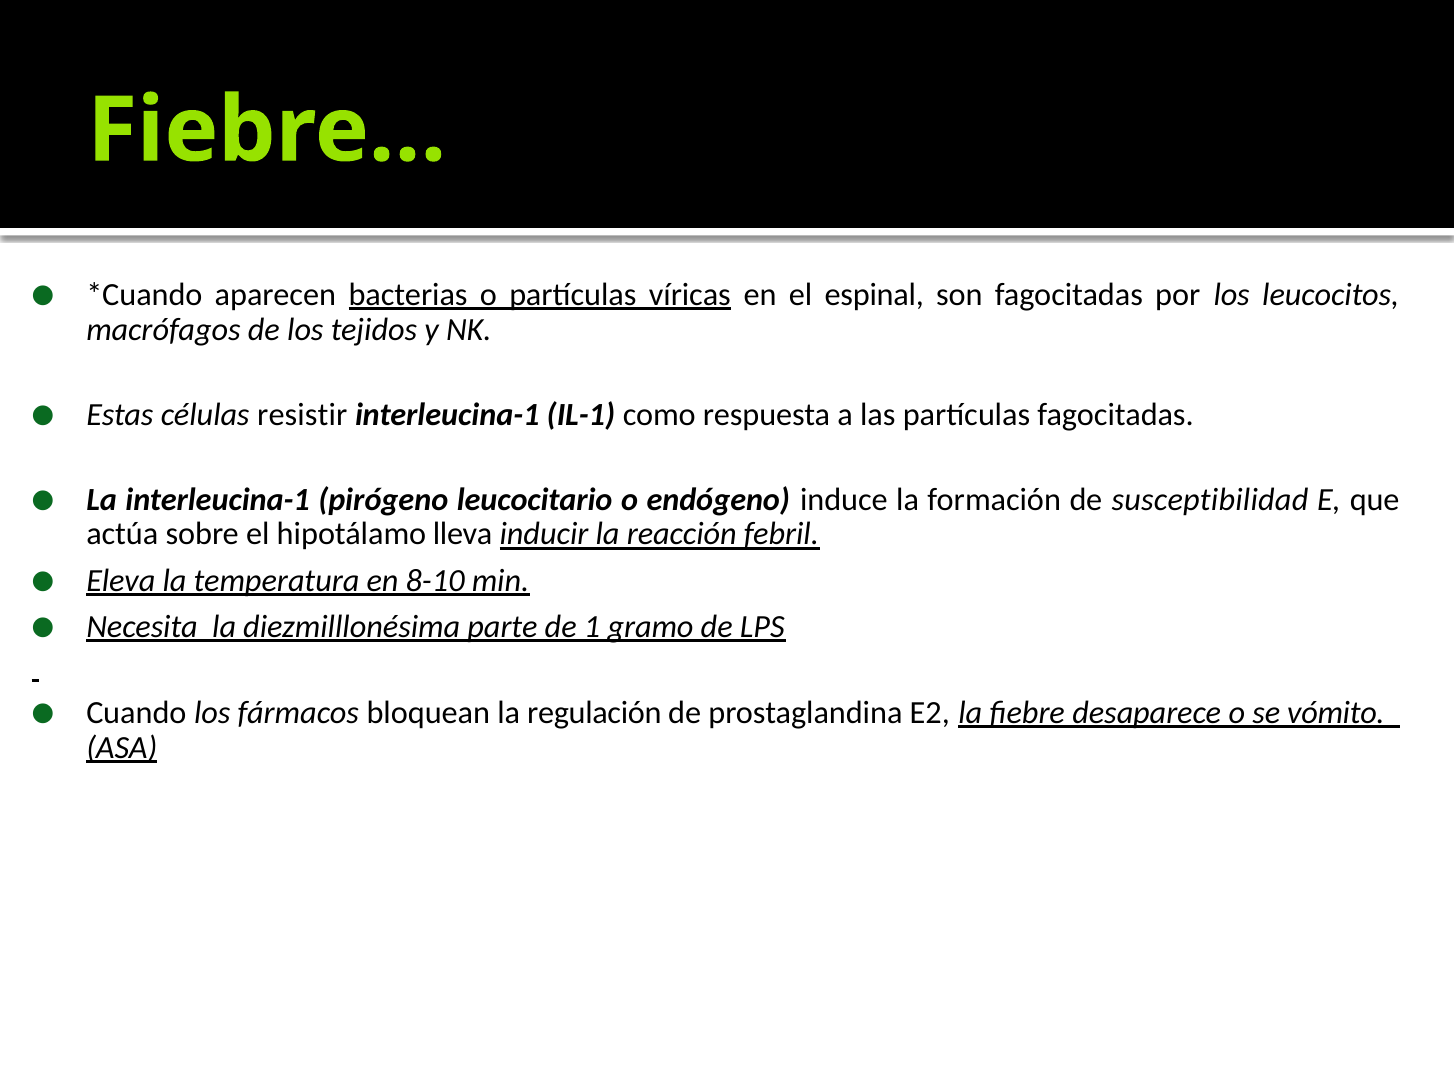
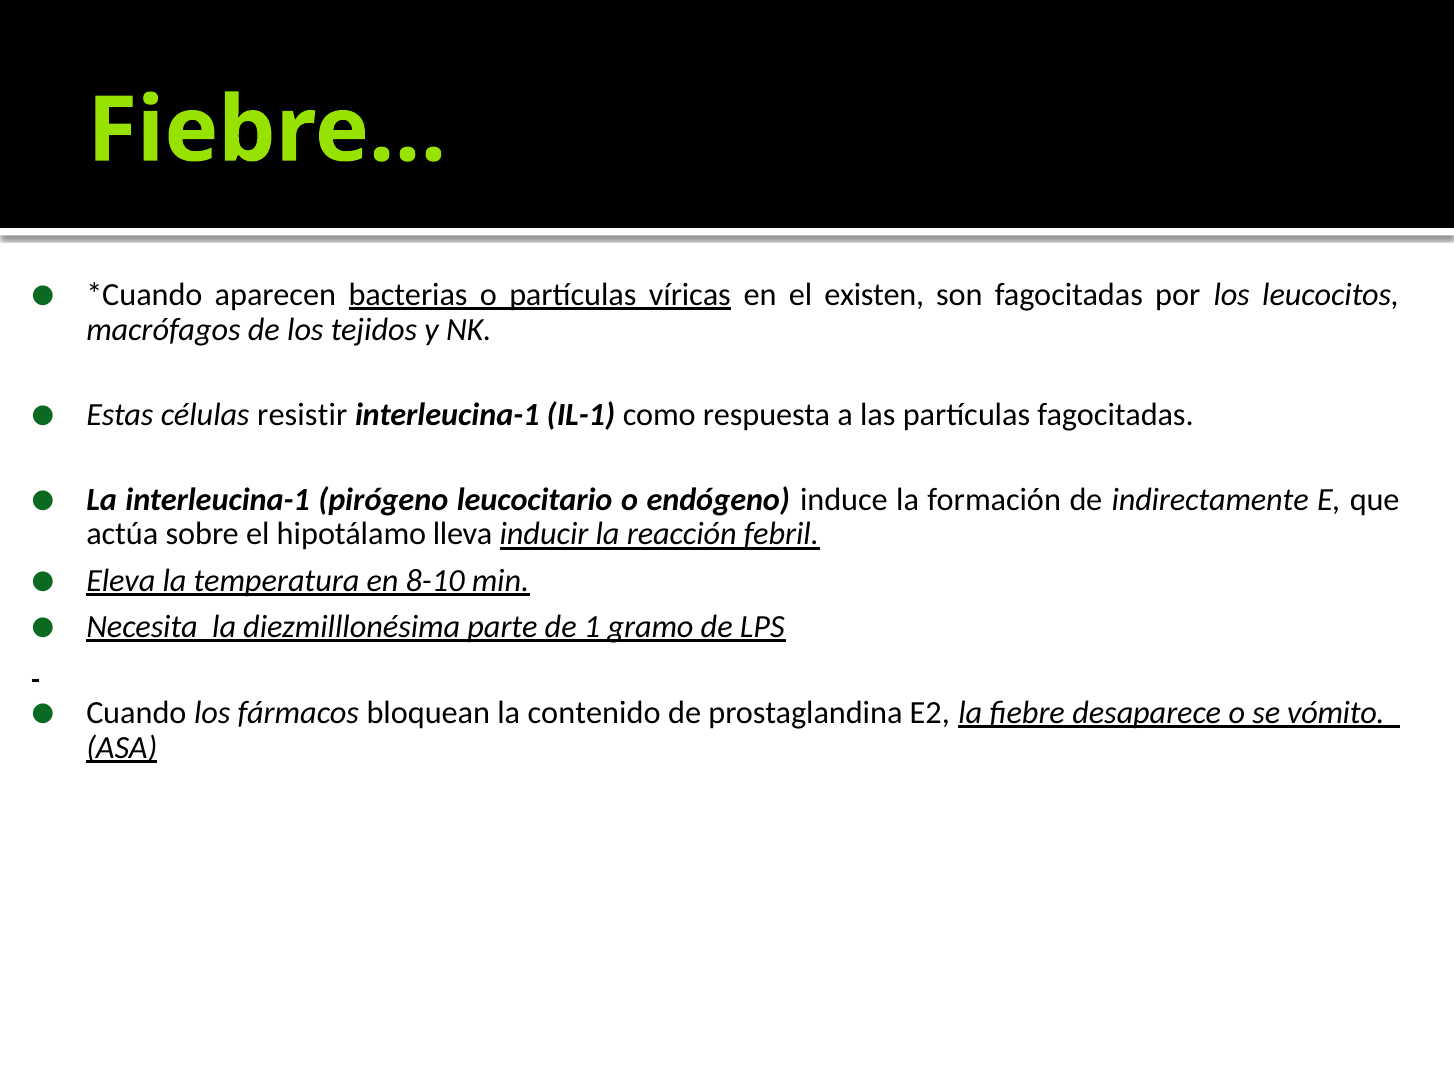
espinal: espinal -> existen
susceptibilidad: susceptibilidad -> indirectamente
regulación: regulación -> contenido
